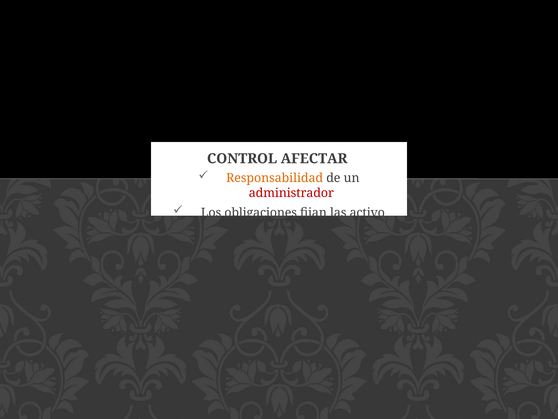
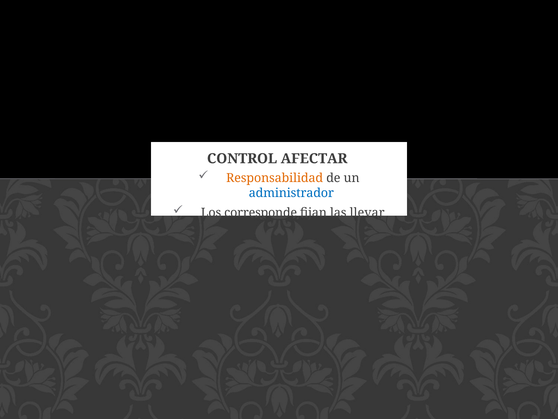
administrador colour: red -> blue
obligaciones: obligaciones -> corresponde
activo: activo -> llevar
